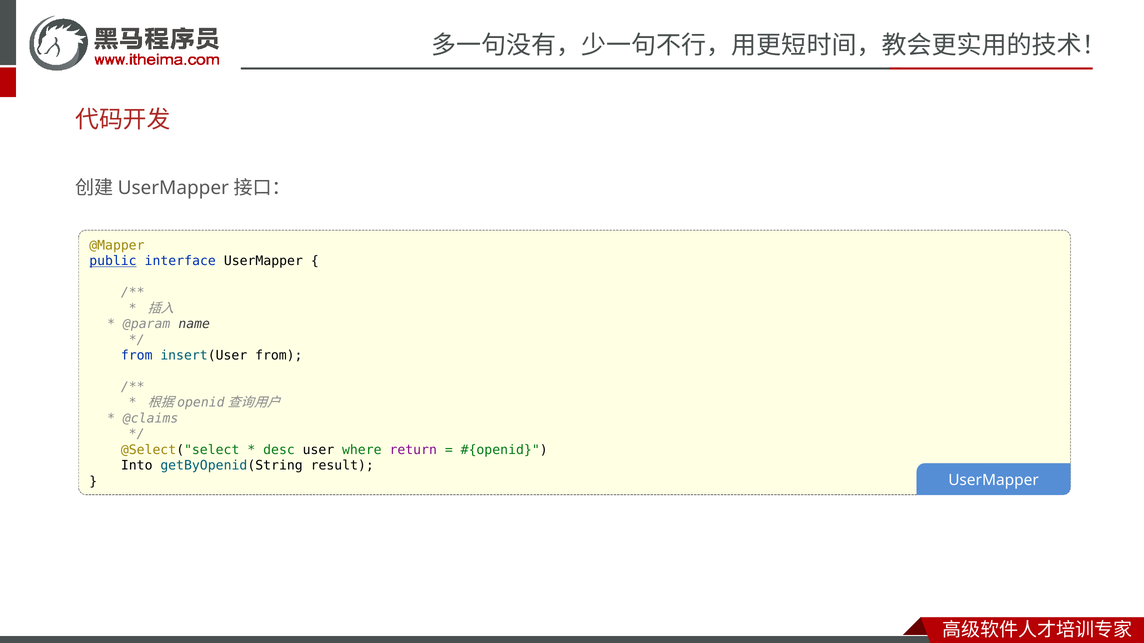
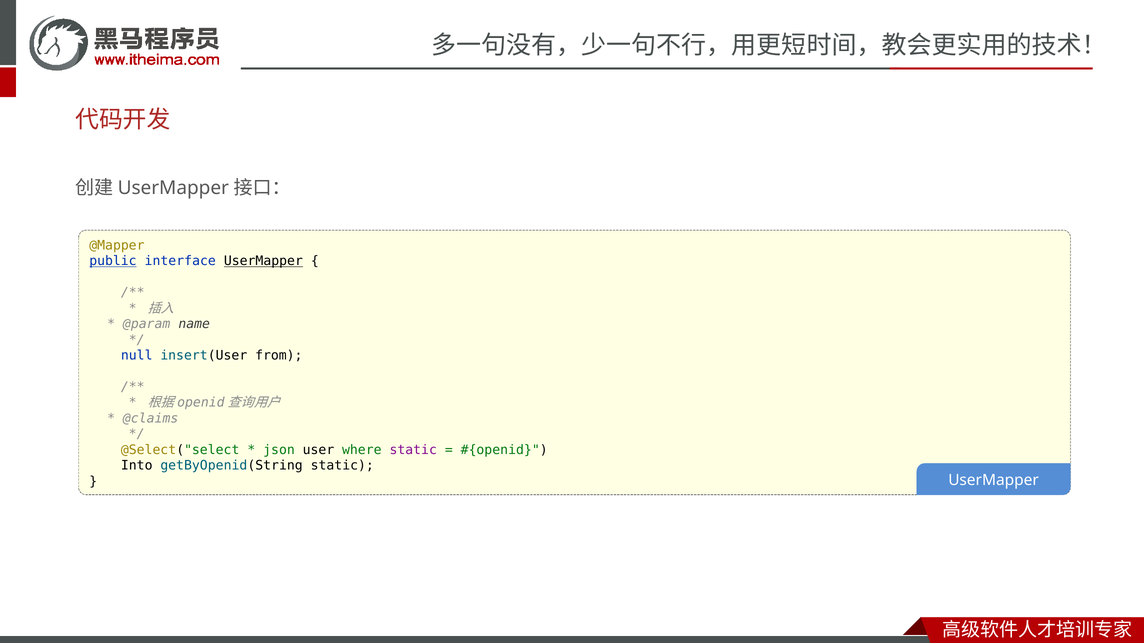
UserMapper at (263, 261) underline: none -> present
from at (137, 356): from -> null
desc: desc -> json
where return: return -> static
getByOpenid(String result: result -> static
